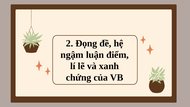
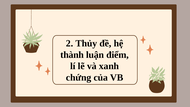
Đọng: Đọng -> Thủy
ngậm: ngậm -> thành
